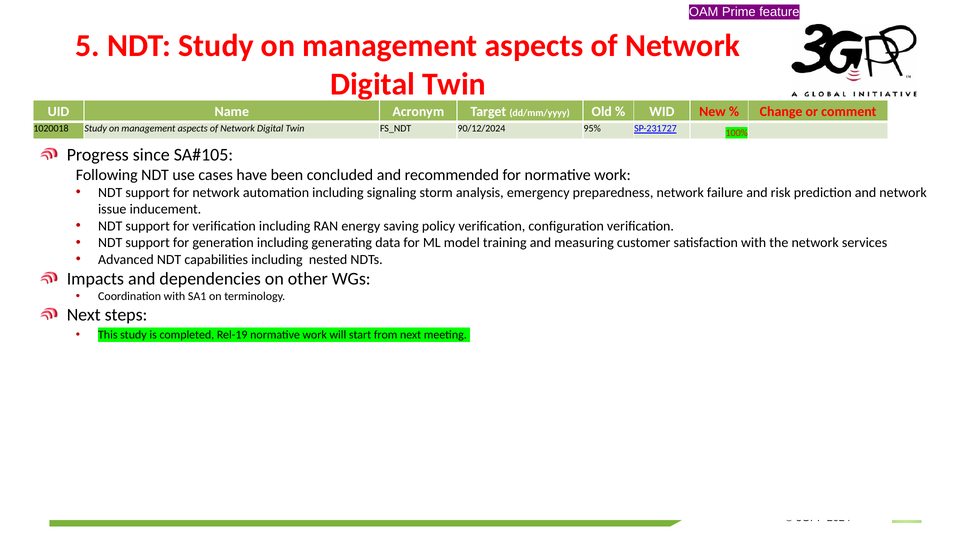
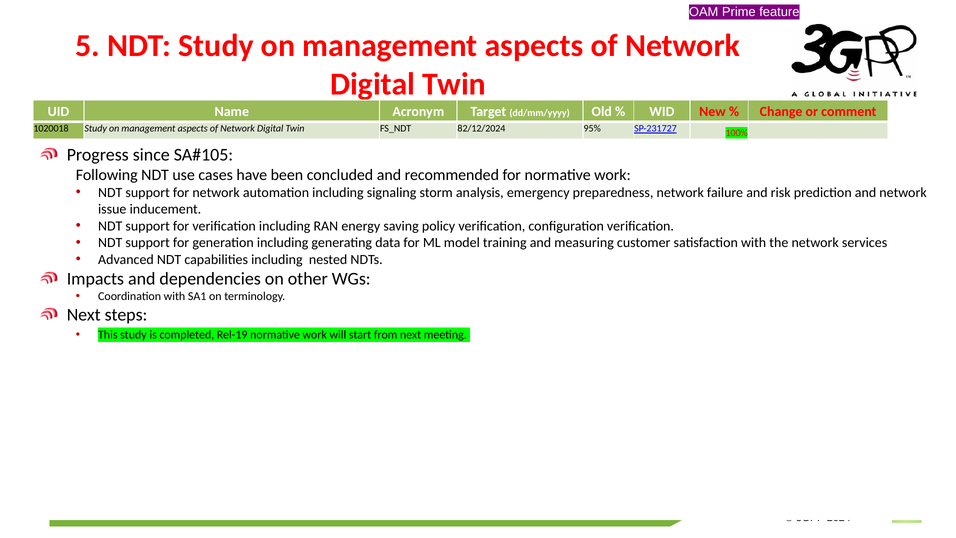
90/12/2024: 90/12/2024 -> 82/12/2024
